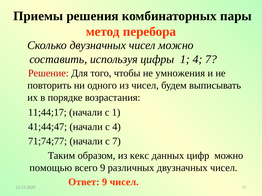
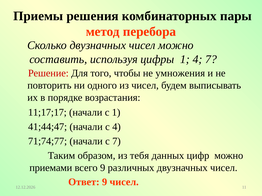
11;44;17: 11;44;17 -> 11;17;17
кекс: кекс -> тебя
помощью: помощью -> приемами
